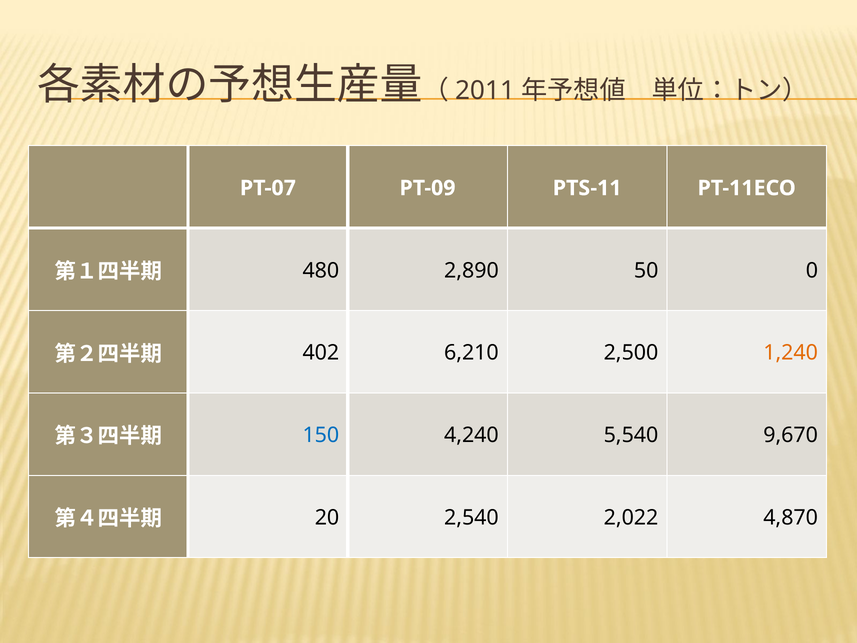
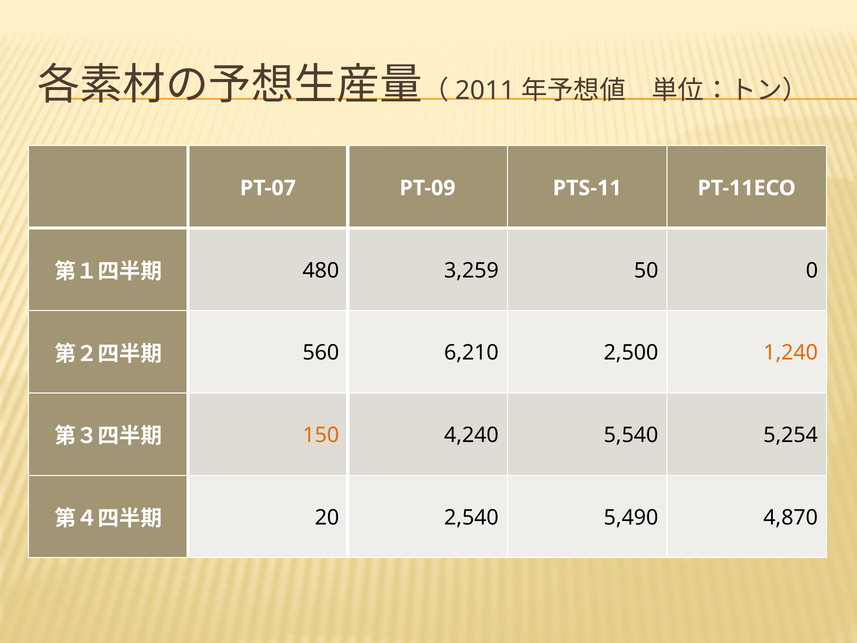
2,890: 2,890 -> 3,259
402: 402 -> 560
150 colour: blue -> orange
9,670: 9,670 -> 5,254
2,022: 2,022 -> 5,490
